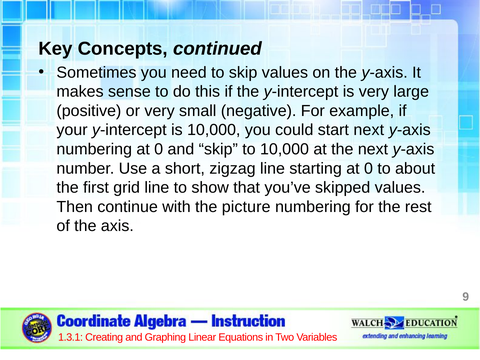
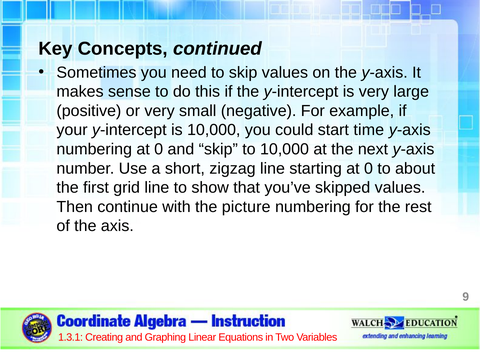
start next: next -> time
